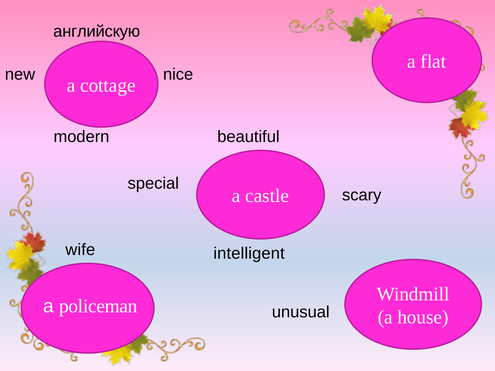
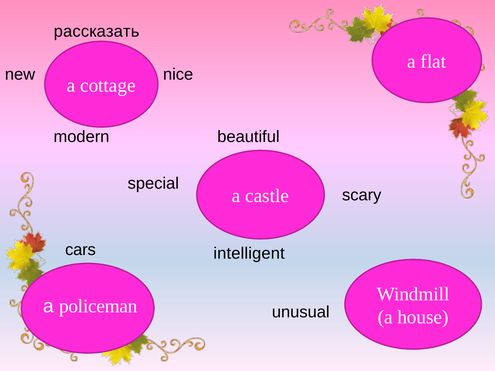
английскую: английскую -> рассказать
wife: wife -> cars
